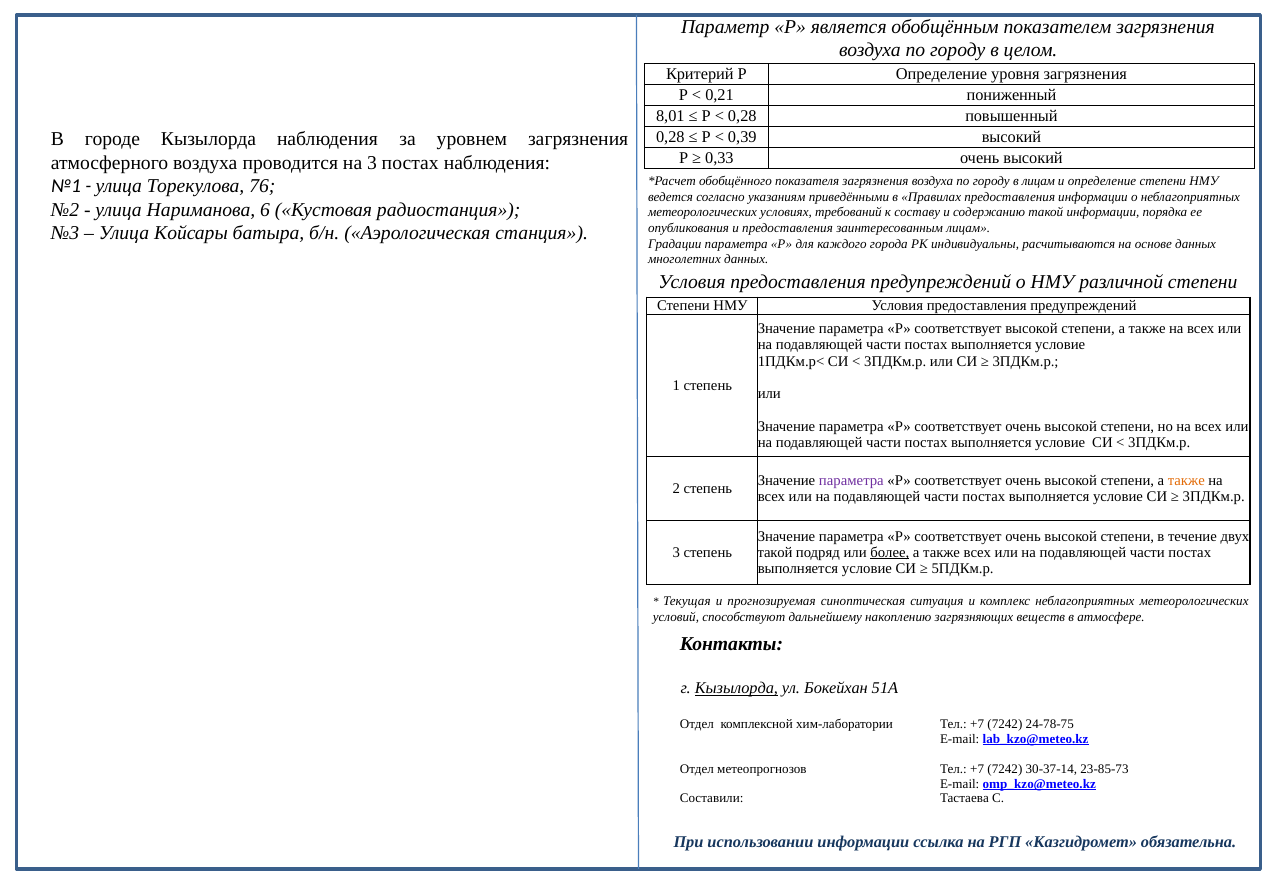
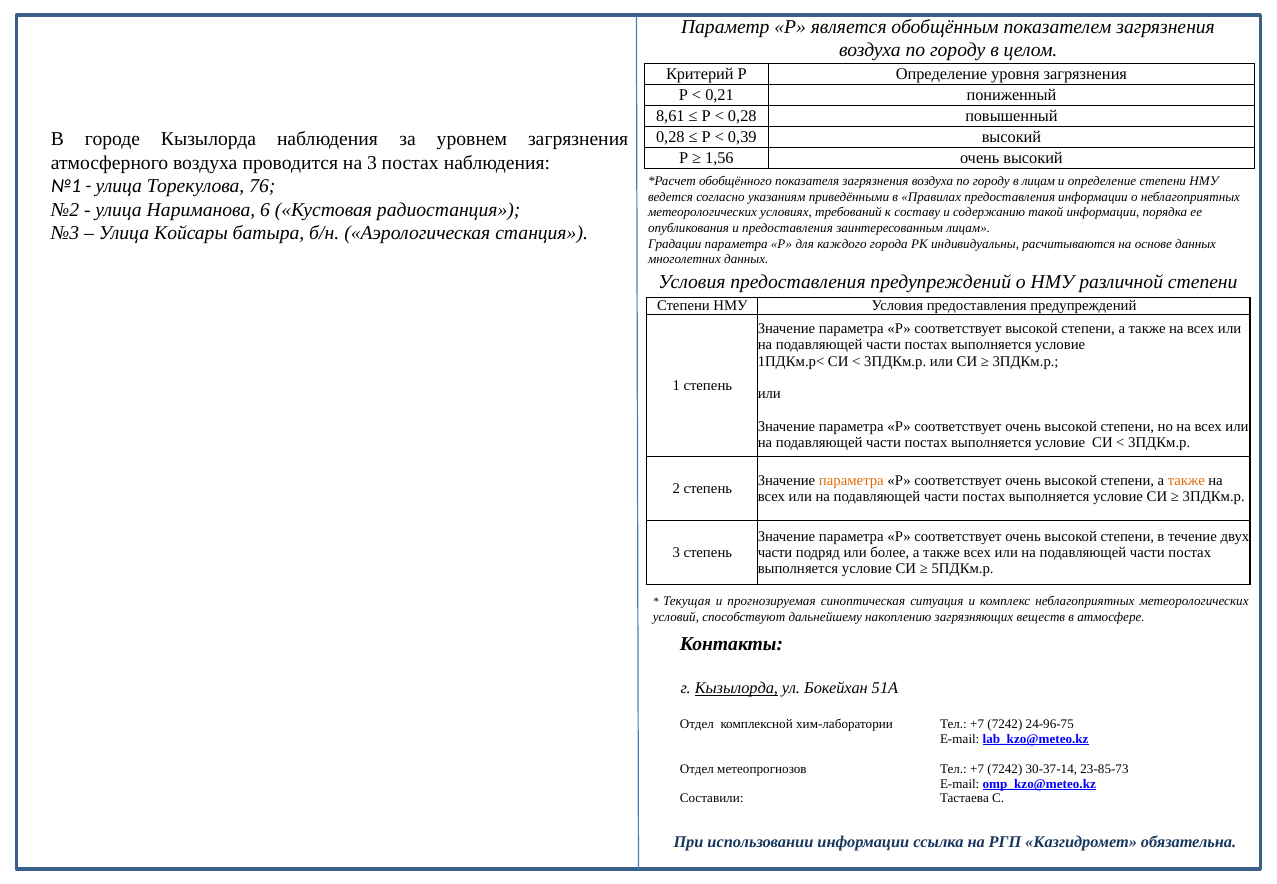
8,01: 8,01 -> 8,61
0,33: 0,33 -> 1,56
параметра at (851, 481) colour: purple -> orange
такой at (775, 553): такой -> части
более underline: present -> none
24-78-75: 24-78-75 -> 24-96-75
